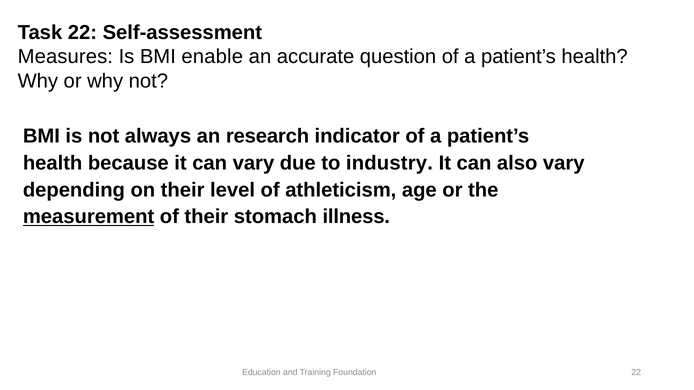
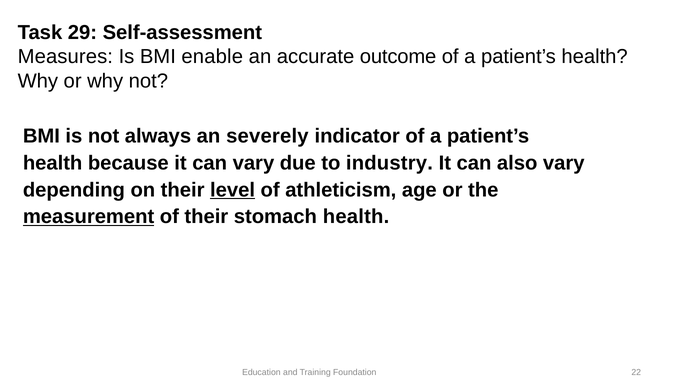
Task 22: 22 -> 29
question: question -> outcome
research: research -> severely
level underline: none -> present
stomach illness: illness -> health
